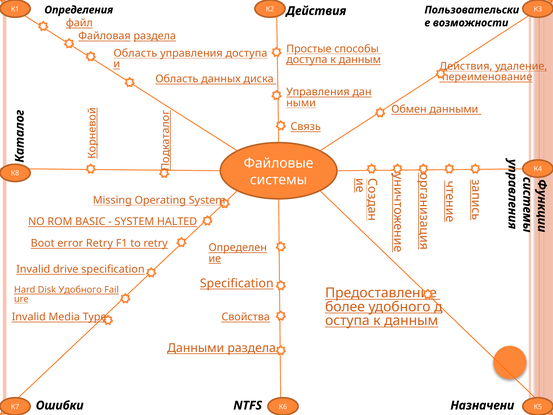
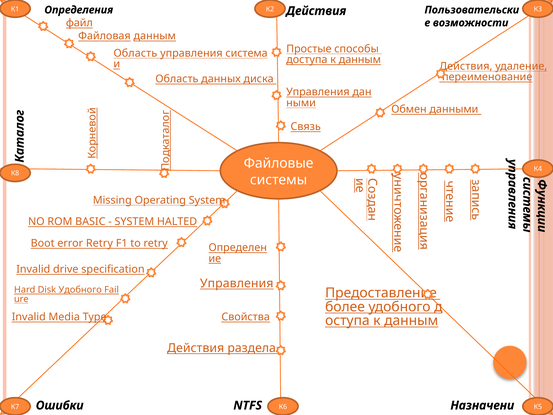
Файловая раздела: раздела -> данным
управления доступа: доступа -> система
Specification at (237, 283): Specification -> Управления
Данными at (196, 348): Данными -> Действия
